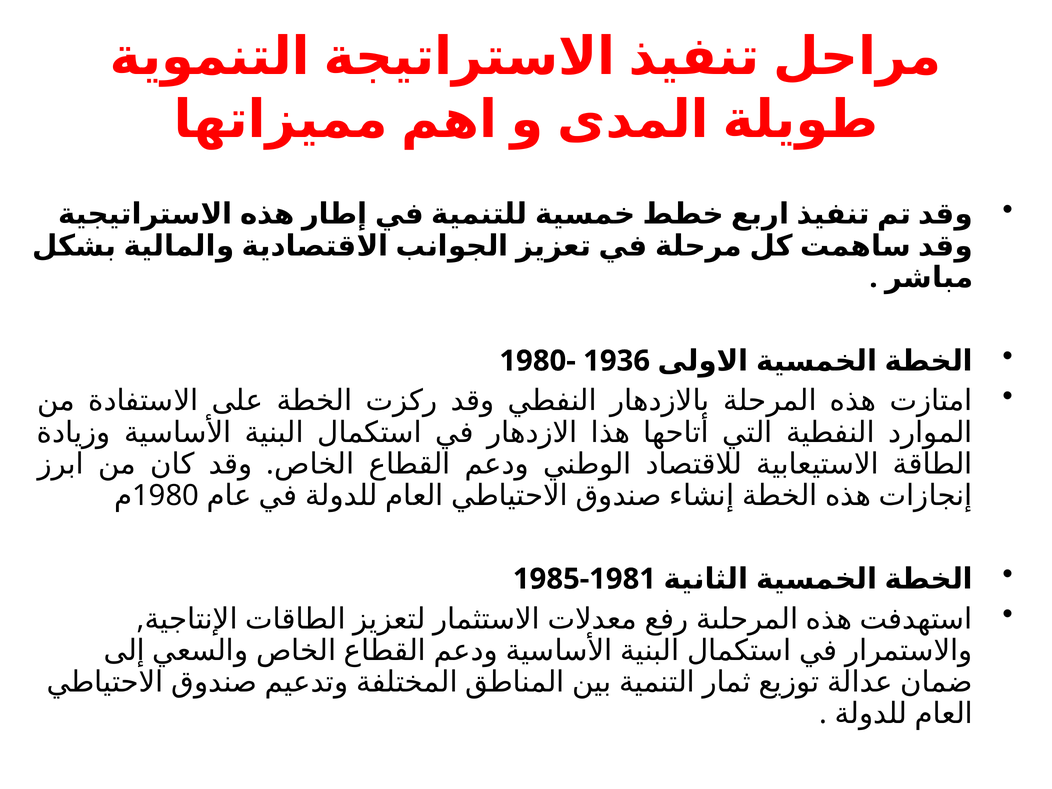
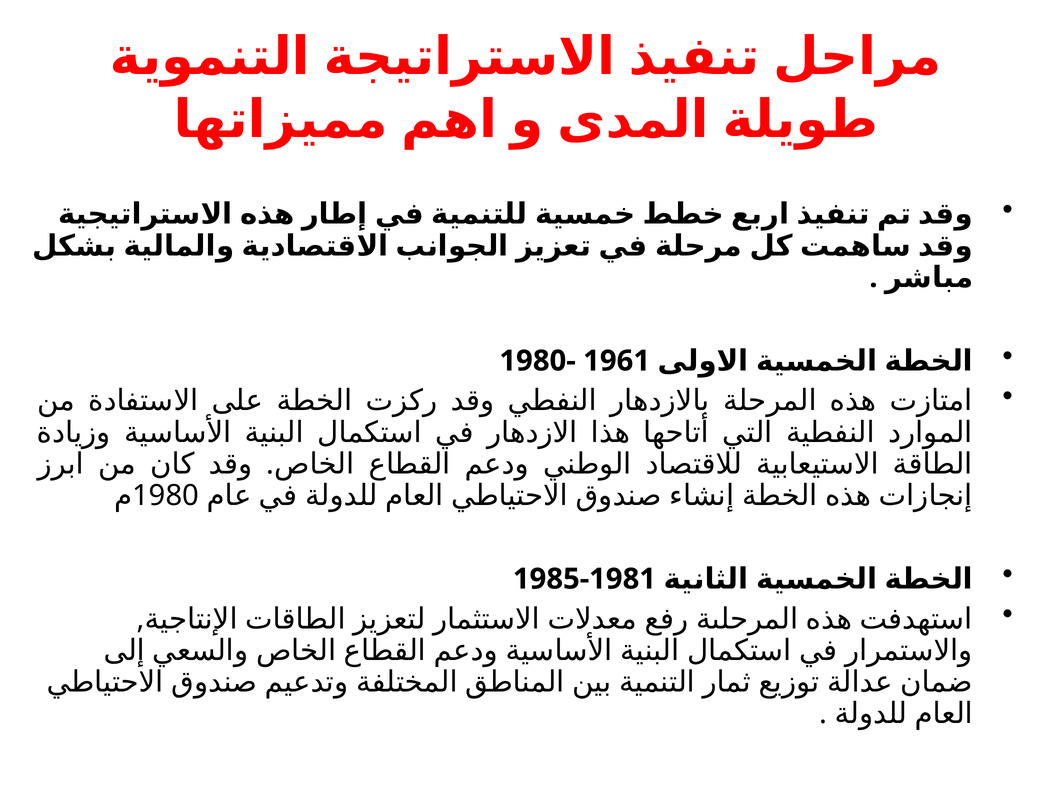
1936: 1936 -> 1961
